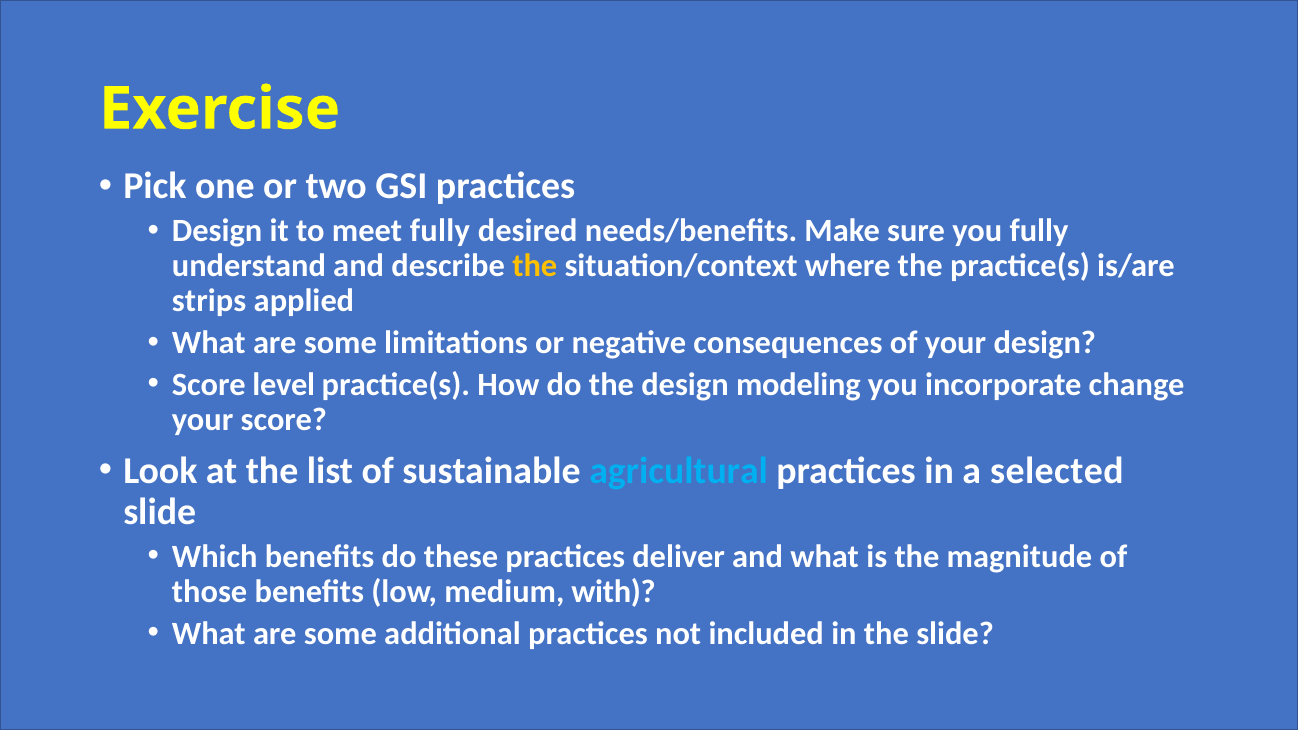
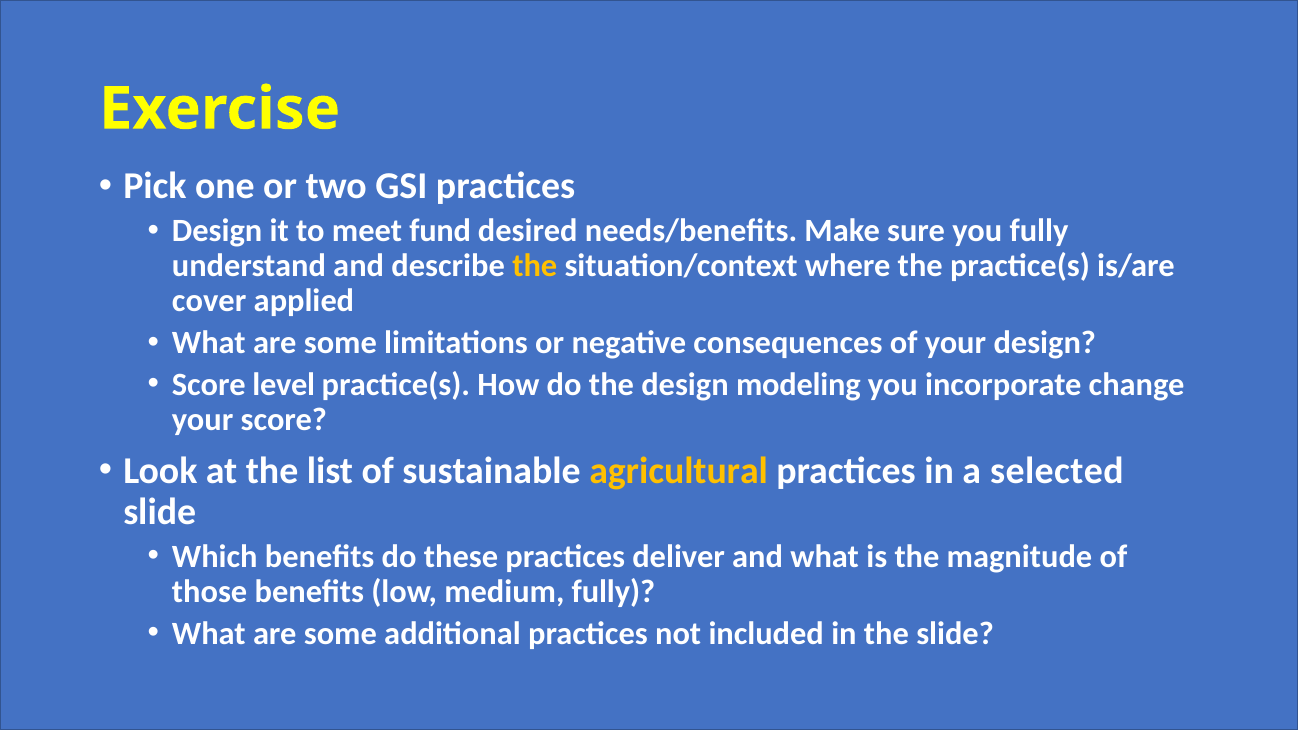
meet fully: fully -> fund
strips: strips -> cover
agricultural colour: light blue -> yellow
medium with: with -> fully
